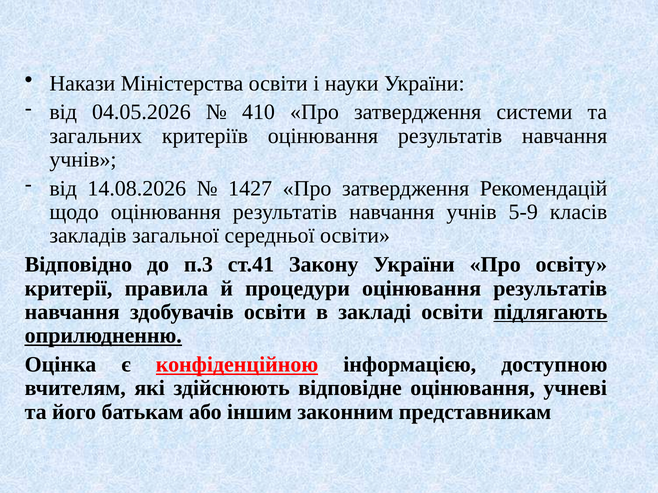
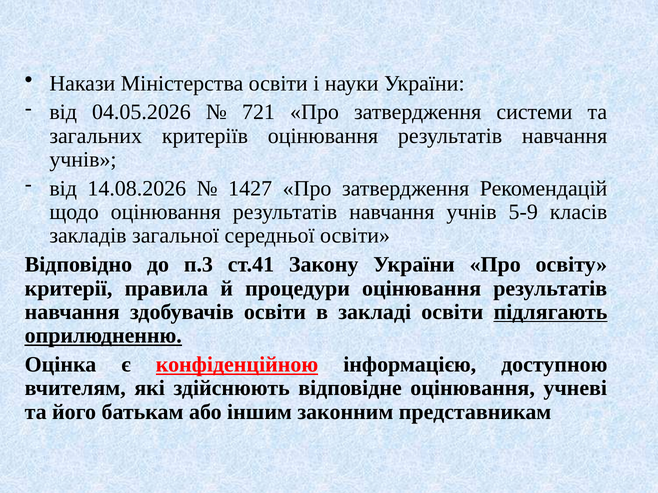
410: 410 -> 721
